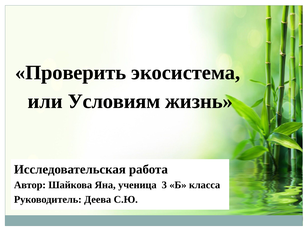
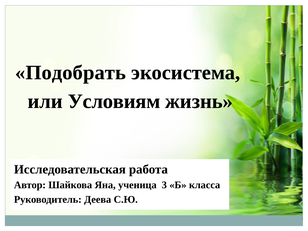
Проверить: Проверить -> Подобрать
